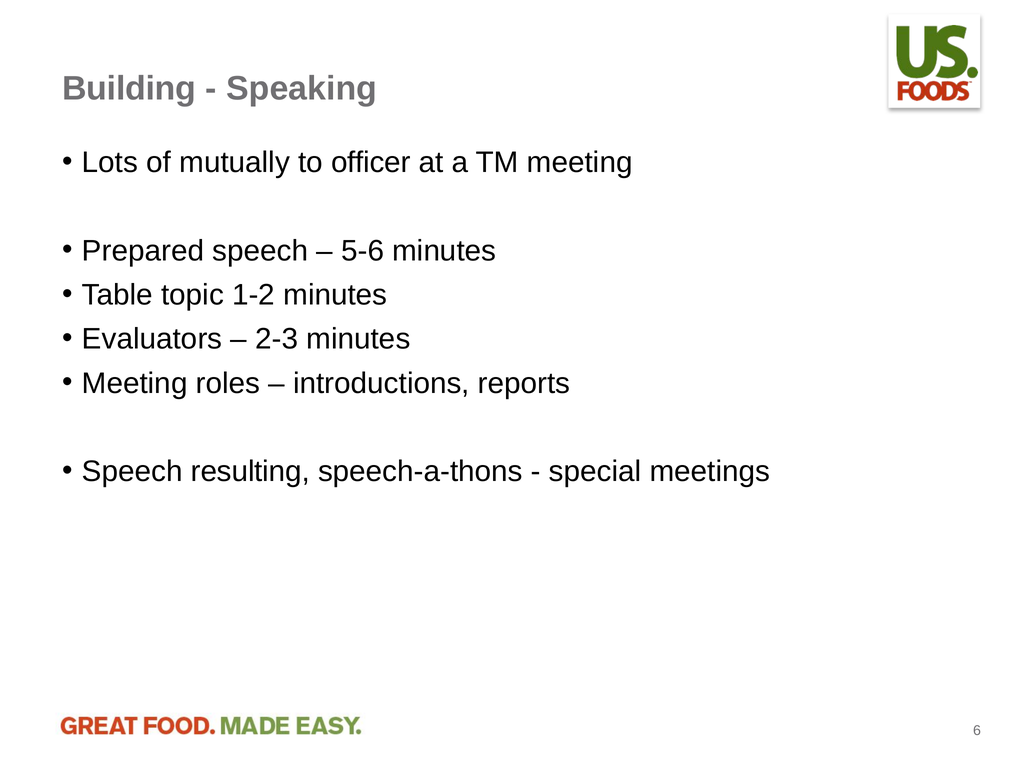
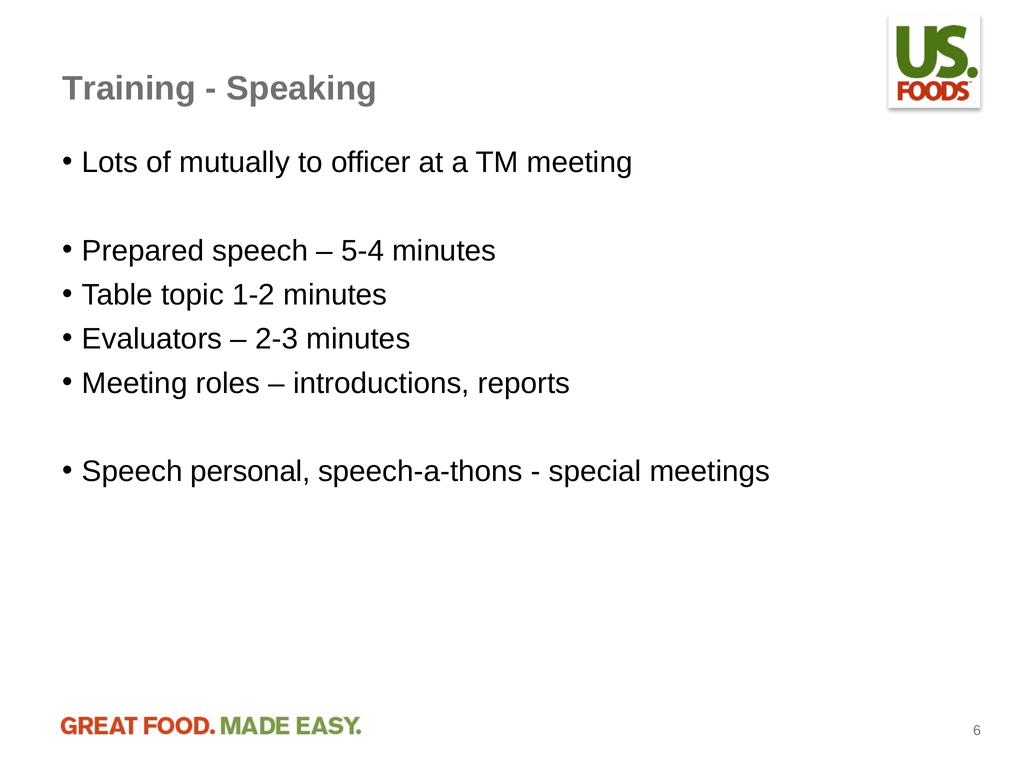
Building: Building -> Training
5-6: 5-6 -> 5-4
resulting: resulting -> personal
